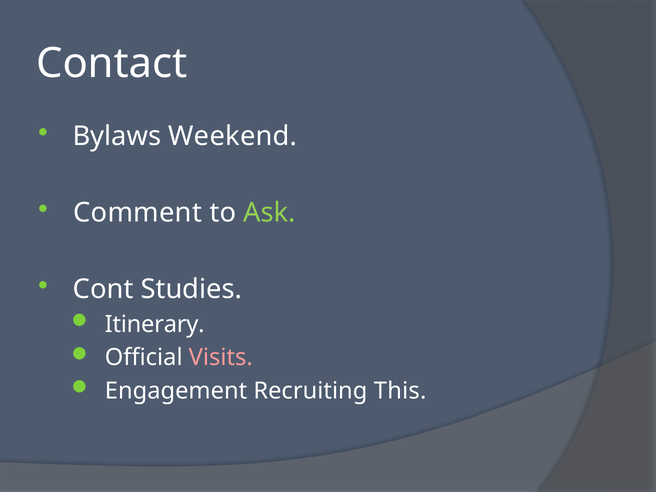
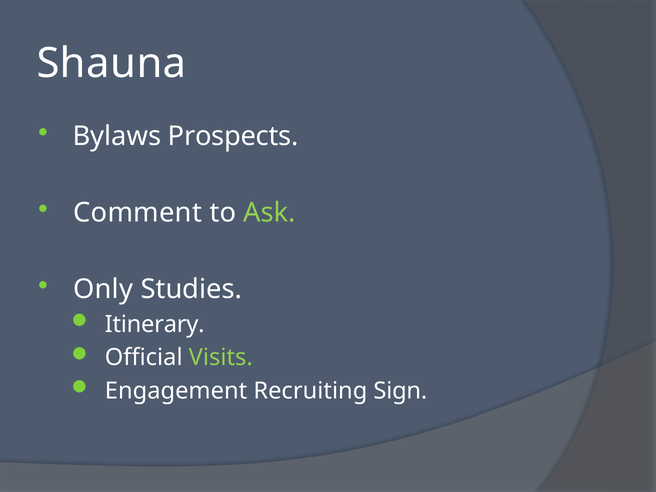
Contact: Contact -> Shauna
Weekend: Weekend -> Prospects
Cont: Cont -> Only
Visits colour: pink -> light green
This: This -> Sign
